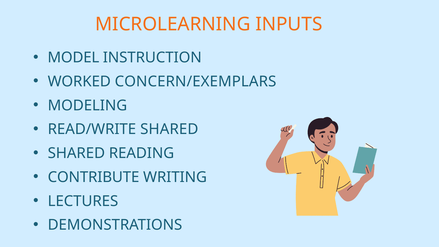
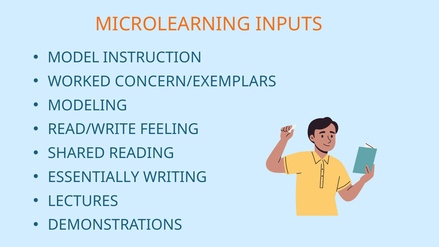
READ/WRITE SHARED: SHARED -> FEELING
CONTRIBUTE: CONTRIBUTE -> ESSENTIALLY
